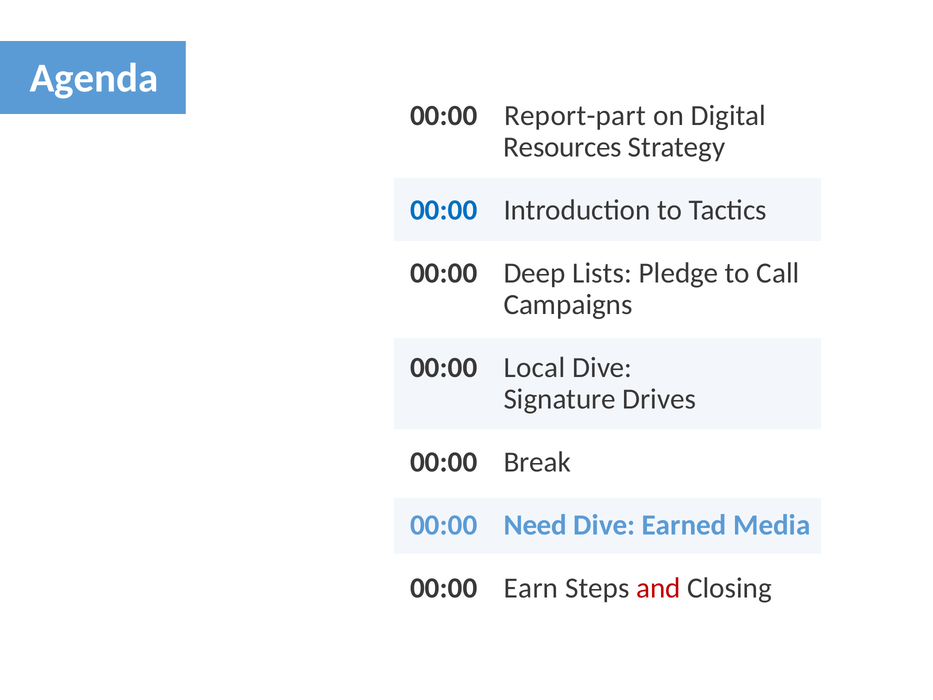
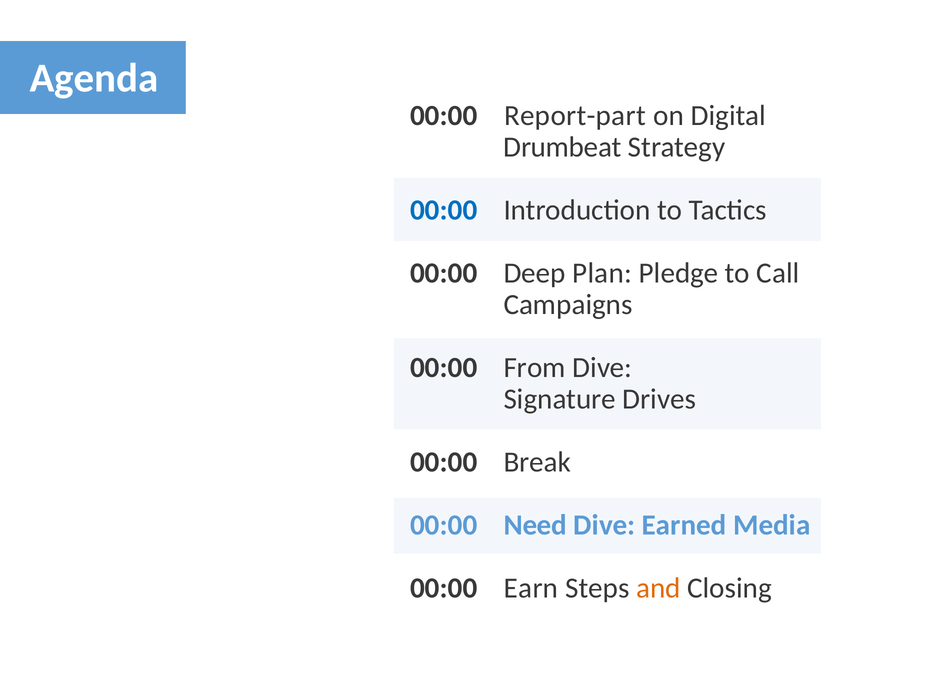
Resources: Resources -> Drumbeat
Lists: Lists -> Plan
Local: Local -> From
and colour: red -> orange
